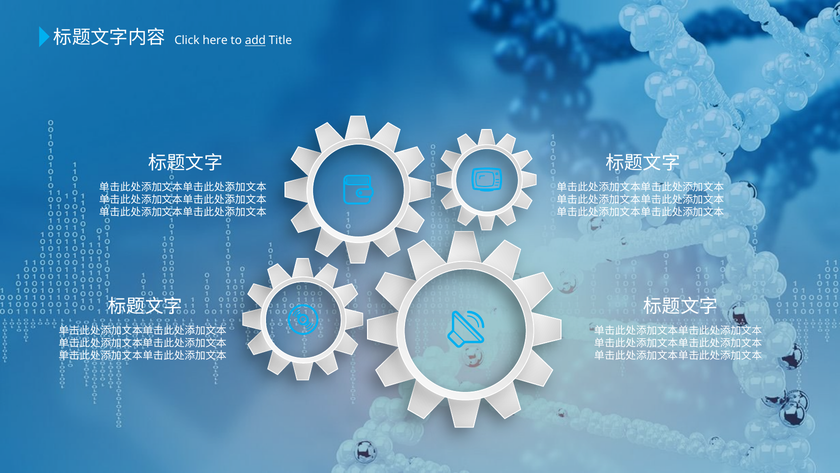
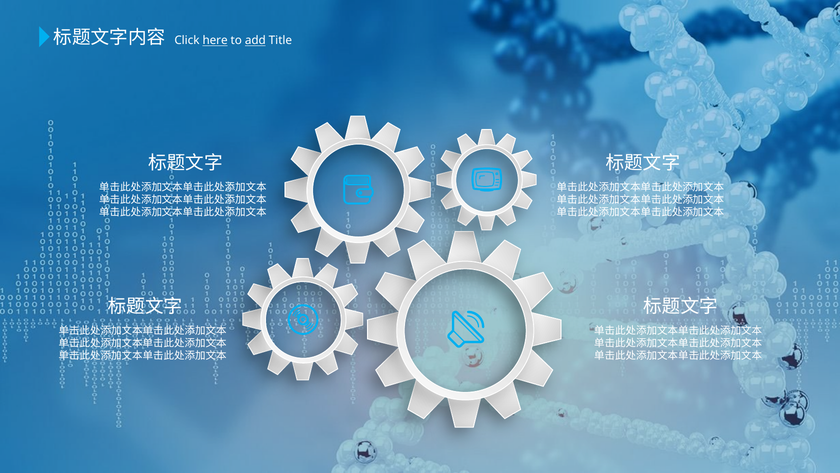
here underline: none -> present
